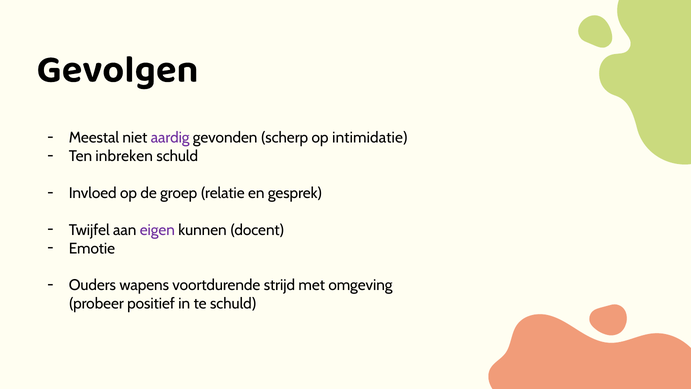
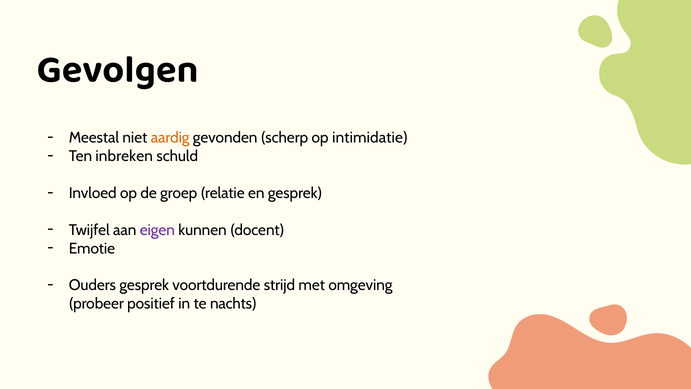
aardig colour: purple -> orange
Ouders wapens: wapens -> gesprek
te schuld: schuld -> nachts
